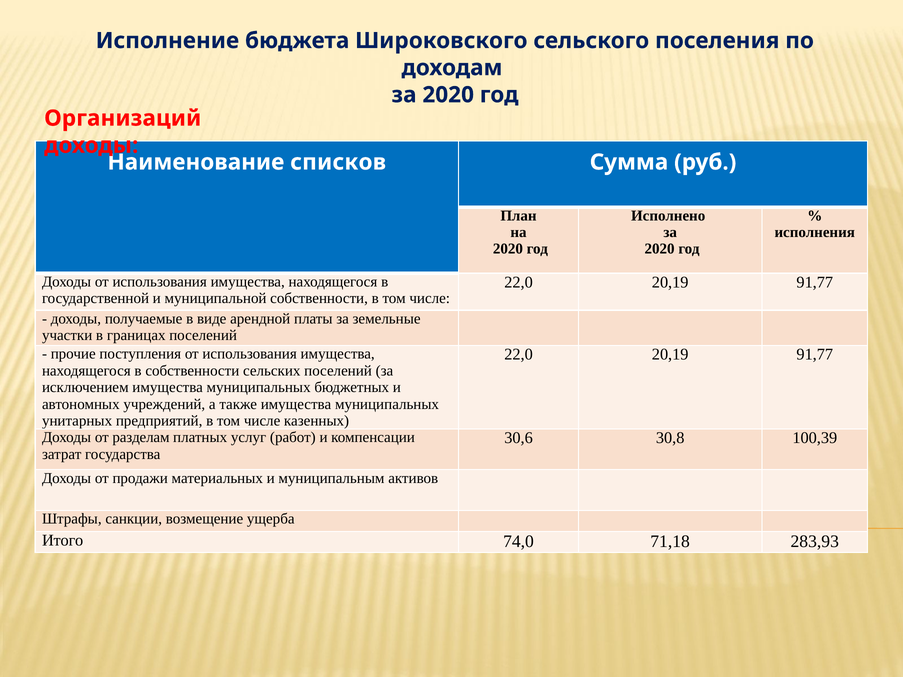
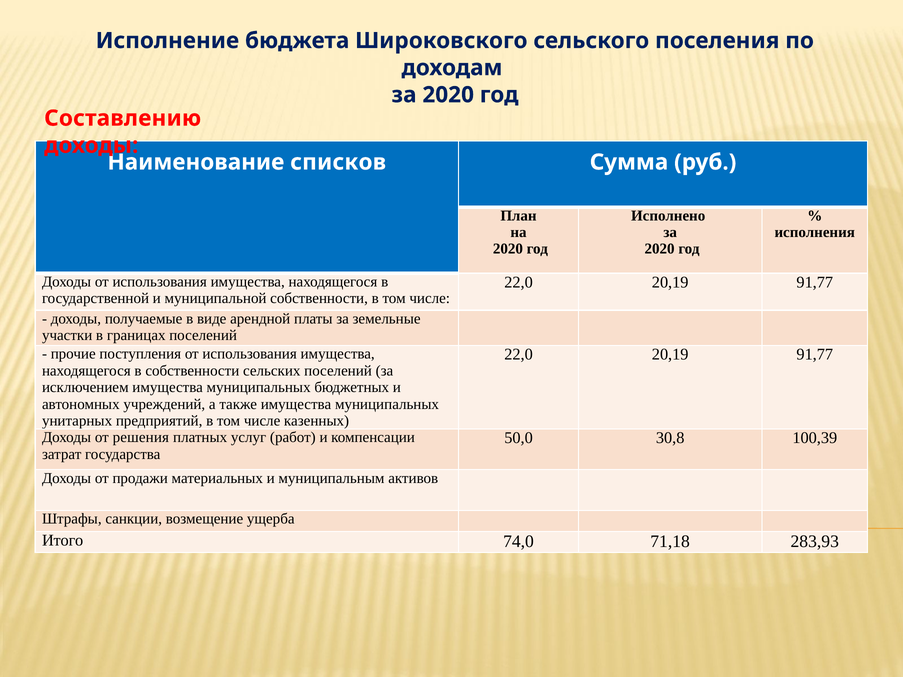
Организаций: Организаций -> Составлению
разделам: разделам -> решения
30,6: 30,6 -> 50,0
